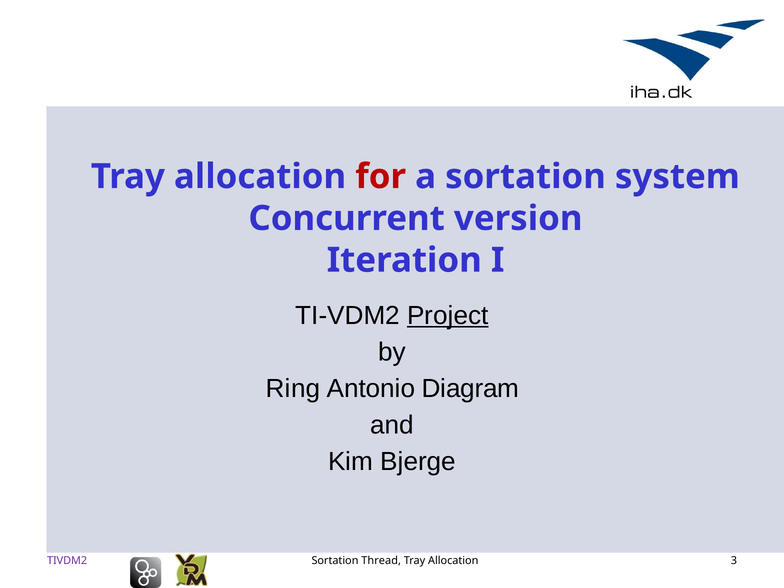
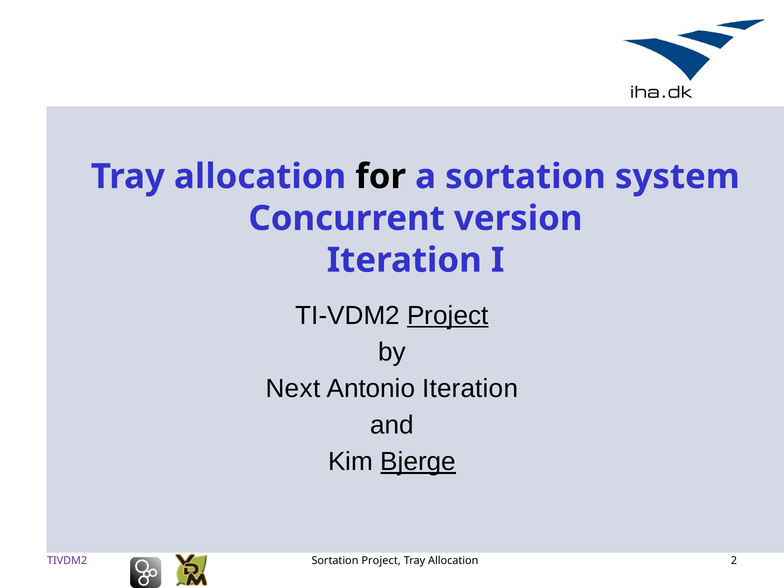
for colour: red -> black
Ring: Ring -> Next
Antonio Diagram: Diagram -> Iteration
Bjerge underline: none -> present
Sortation Thread: Thread -> Project
3: 3 -> 2
